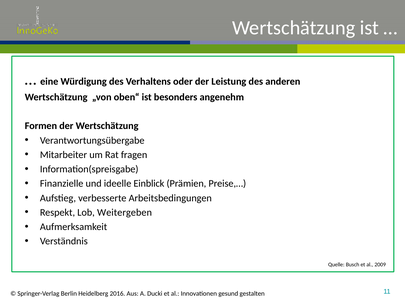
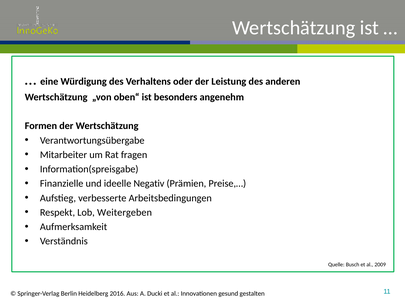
Einblick: Einblick -> Negativ
